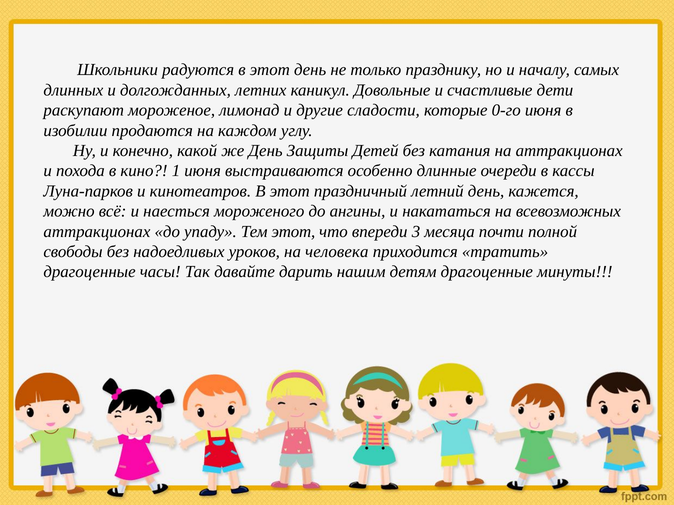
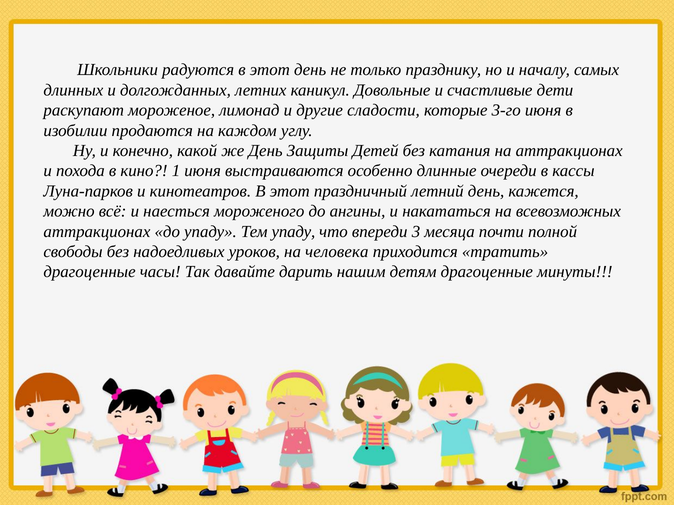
0-го: 0-го -> 3-го
Тем этот: этот -> упаду
